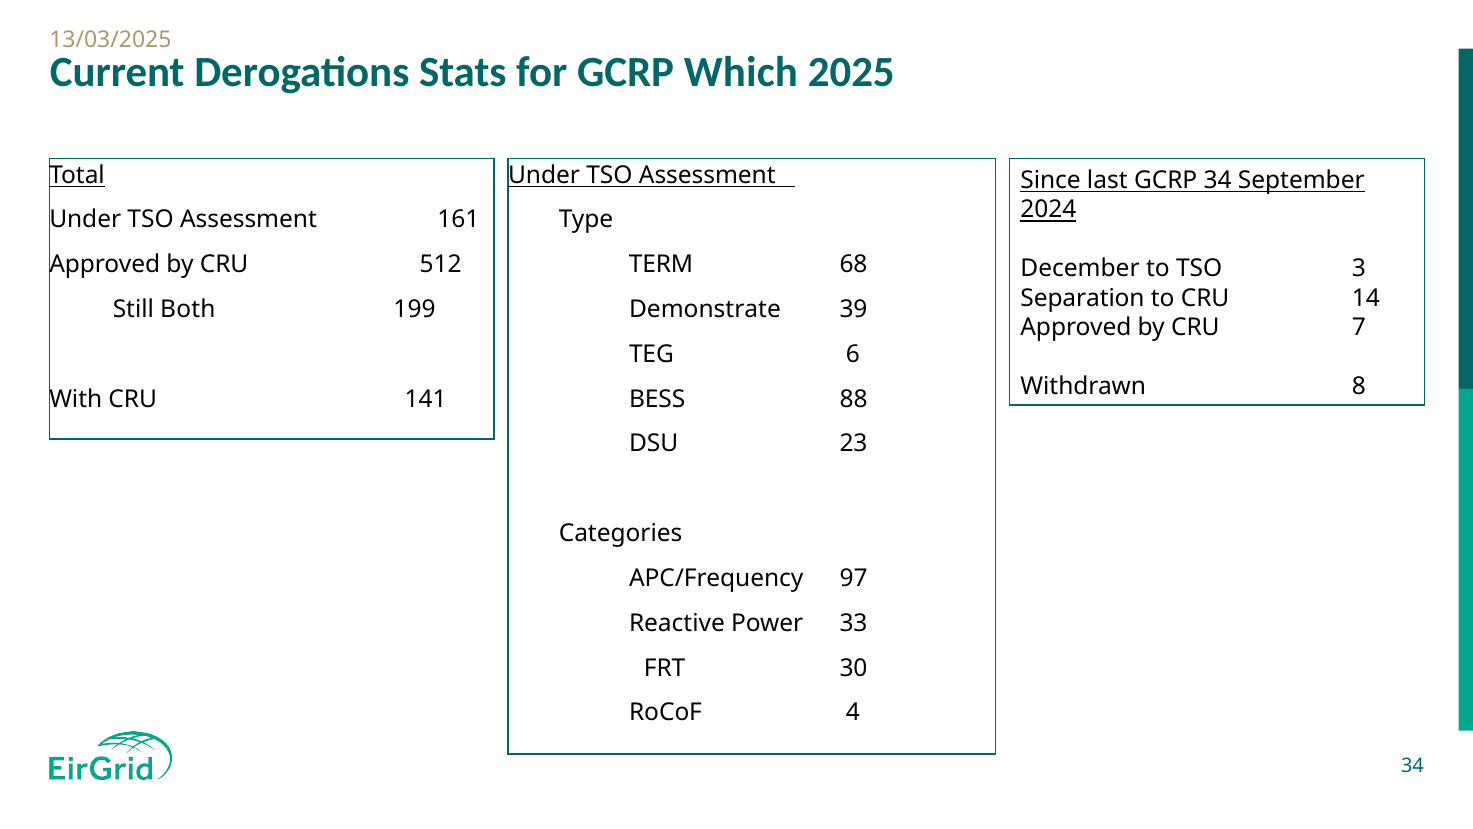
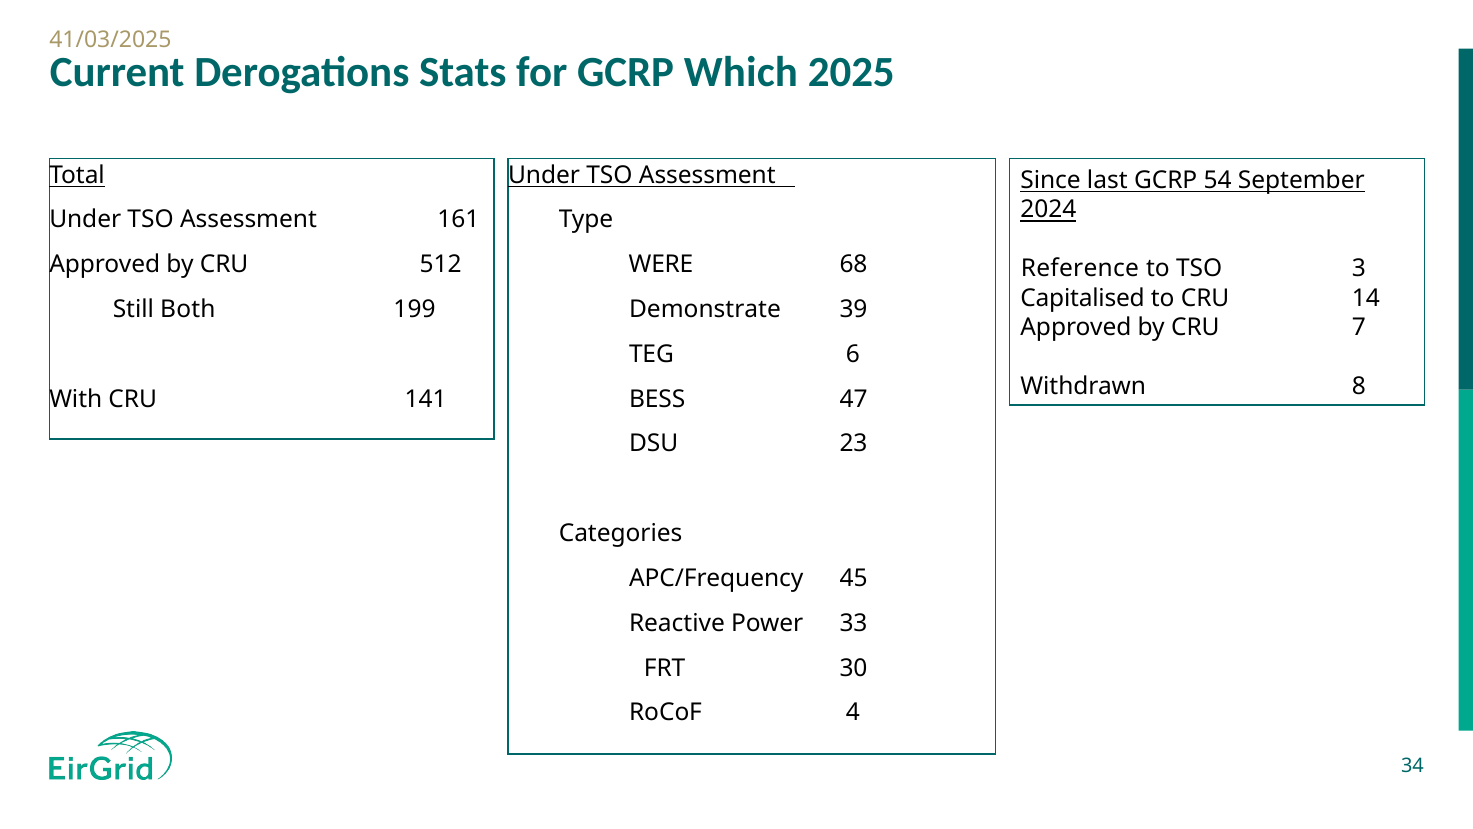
13/03/2025: 13/03/2025 -> 41/03/2025
GCRP 34: 34 -> 54
TERM: TERM -> WERE
December: December -> Reference
Separation: Separation -> Capitalised
88: 88 -> 47
97: 97 -> 45
